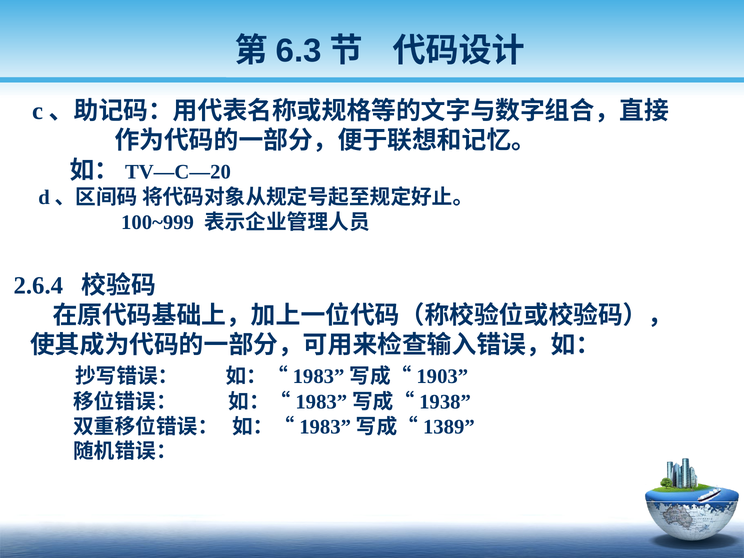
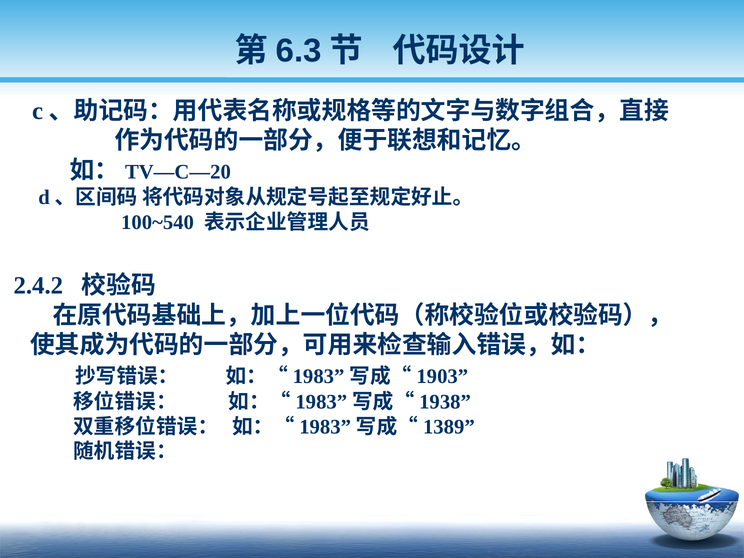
100~999: 100~999 -> 100~540
2.6.4: 2.6.4 -> 2.4.2
